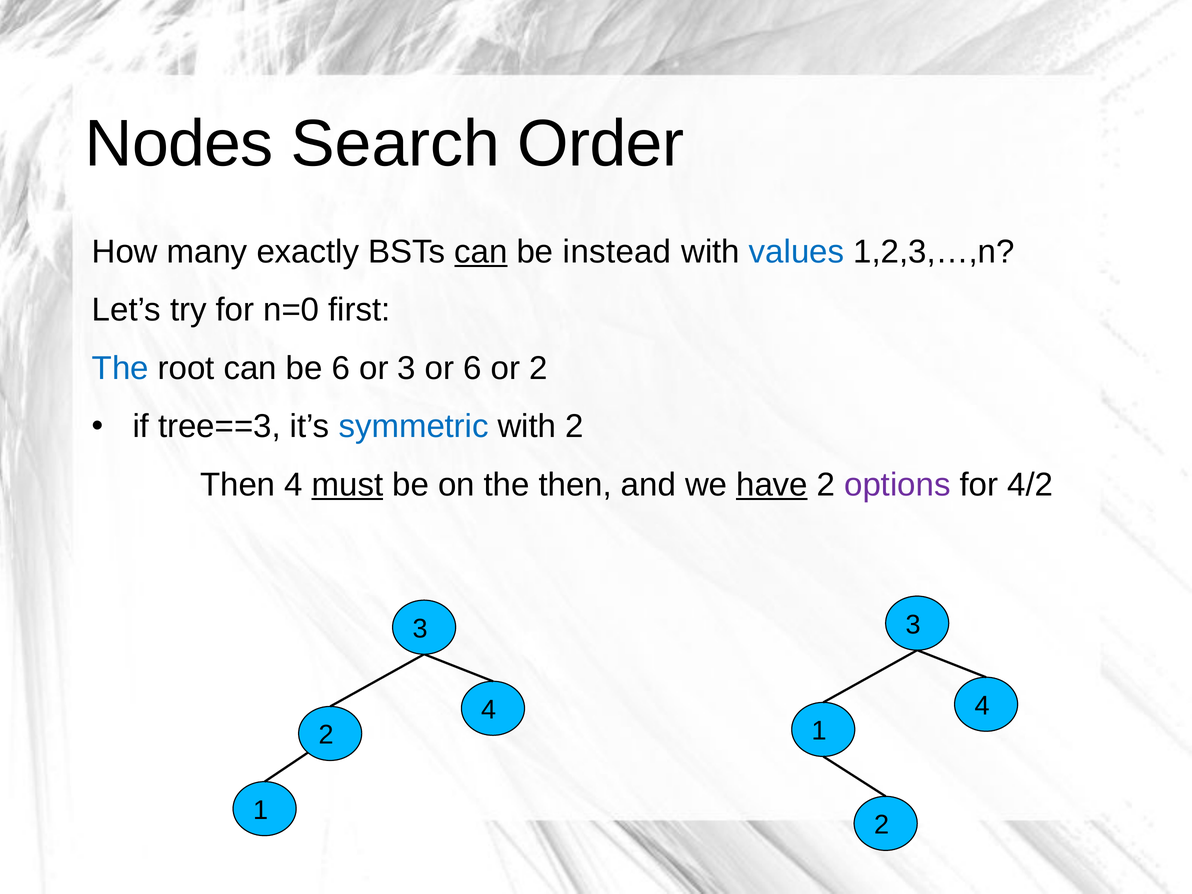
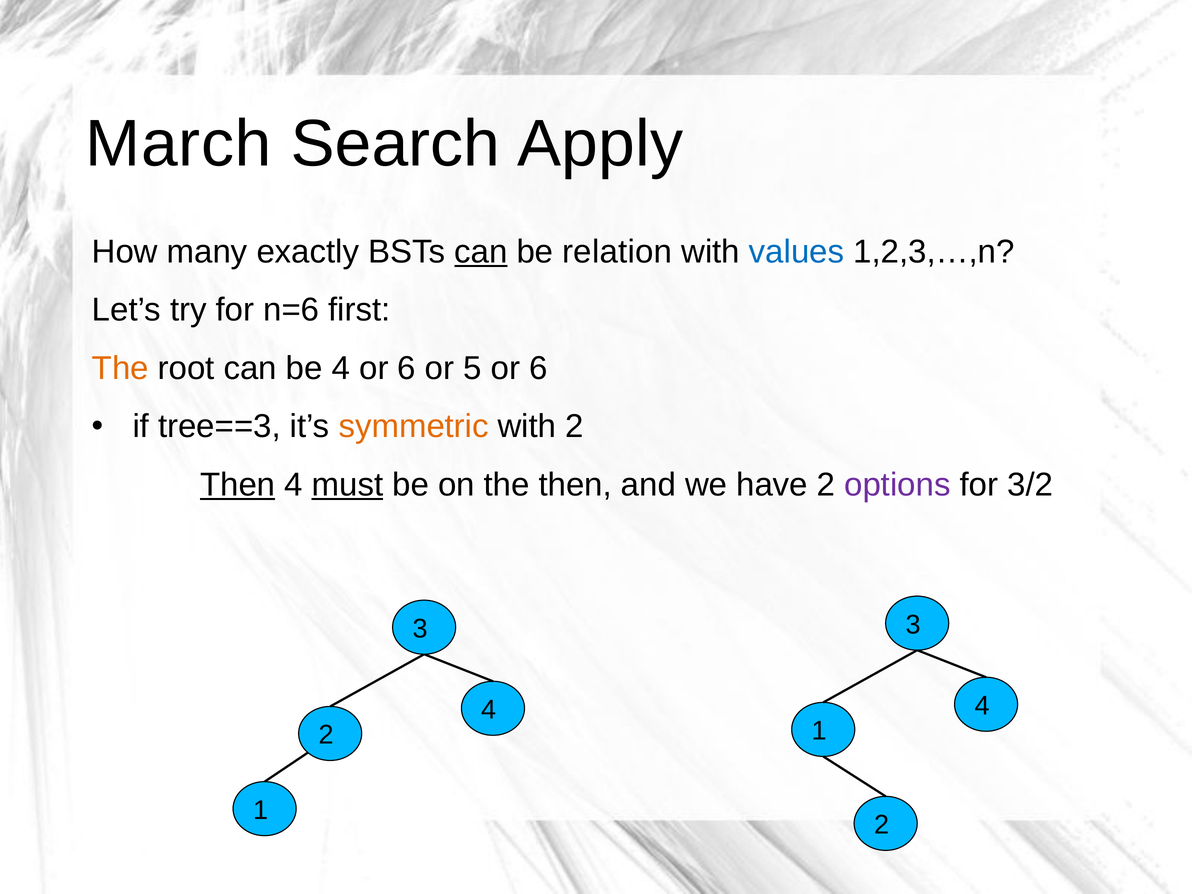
Nodes: Nodes -> March
Order: Order -> Apply
instead: instead -> relation
n=0: n=0 -> n=6
The at (120, 368) colour: blue -> orange
be 6: 6 -> 4
3 at (407, 368): 3 -> 6
or 6: 6 -> 5
2 at (538, 368): 2 -> 6
symmetric colour: blue -> orange
Then at (238, 485) underline: none -> present
have underline: present -> none
4/2: 4/2 -> 3/2
